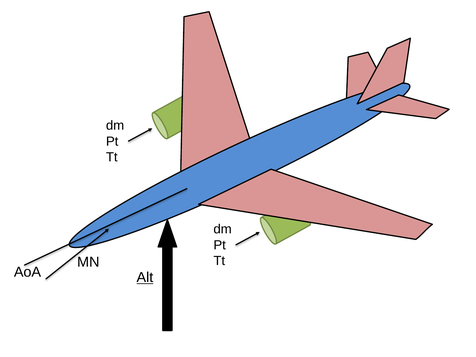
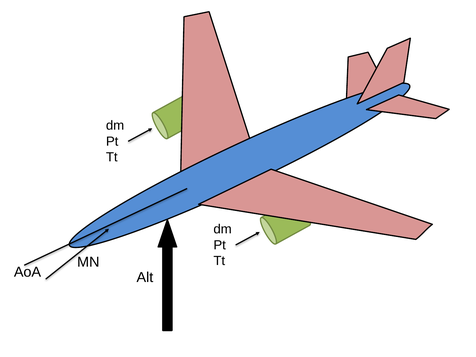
Alt underline: present -> none
